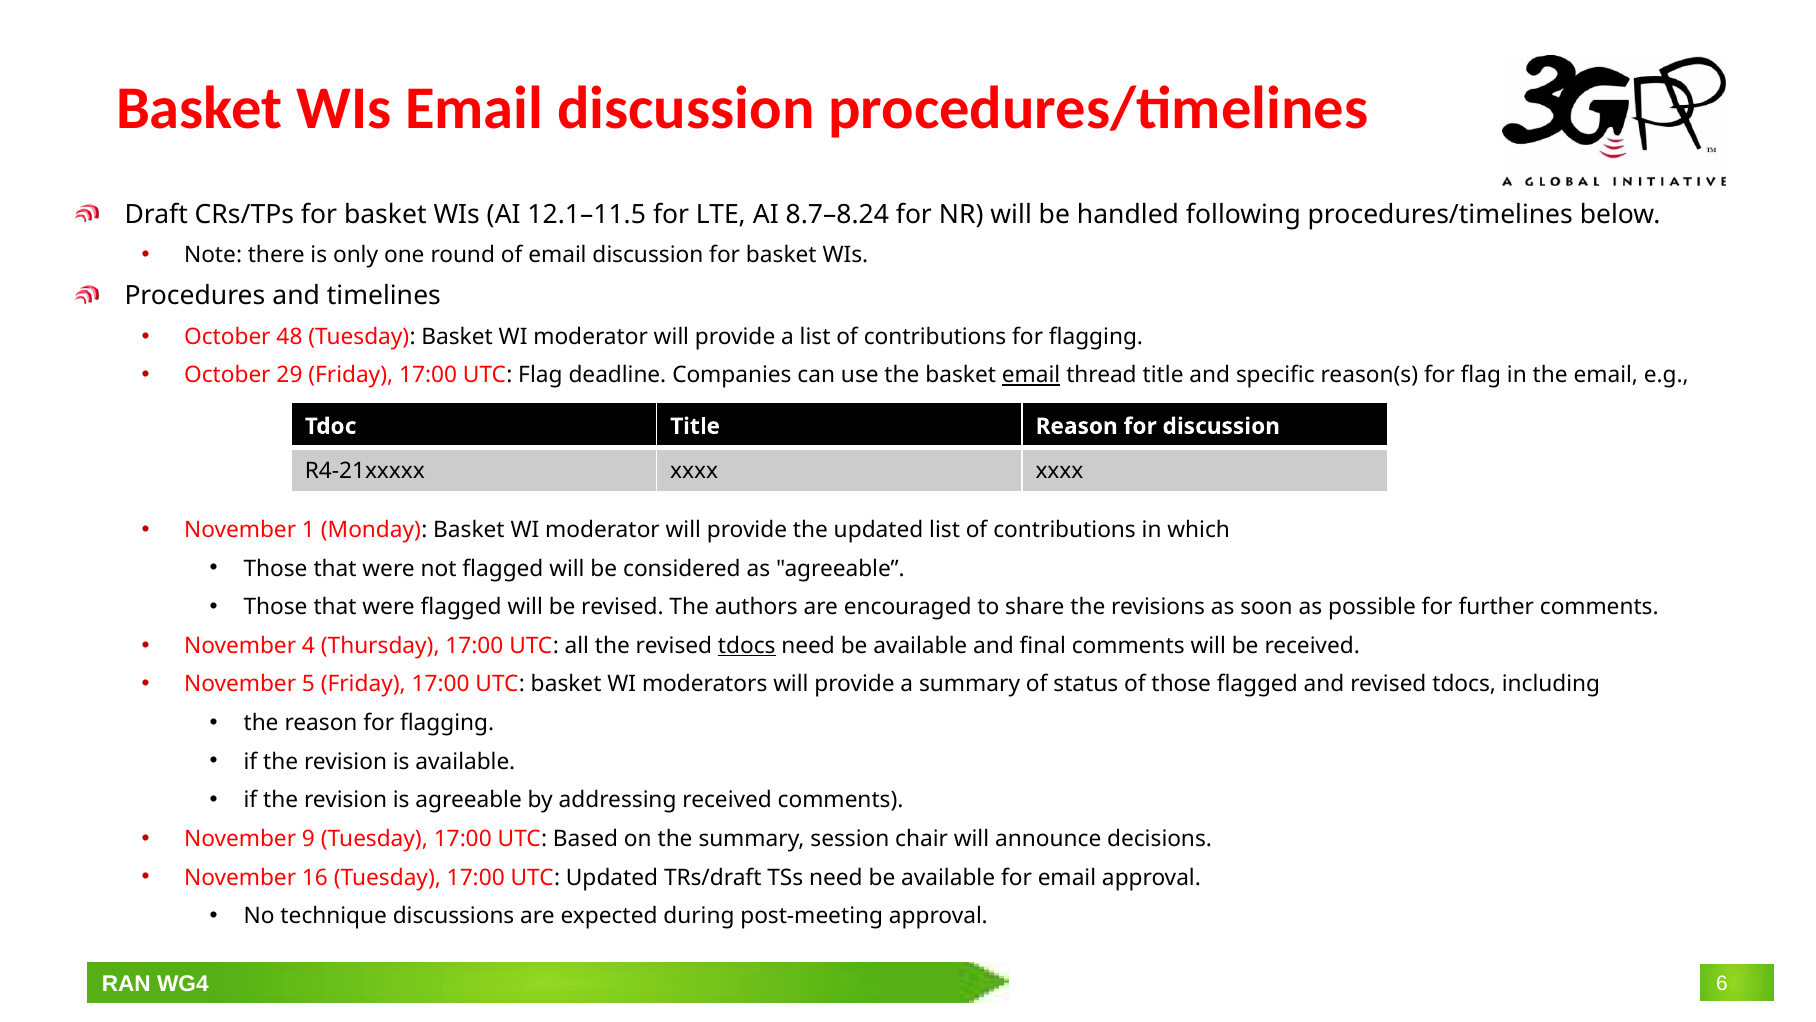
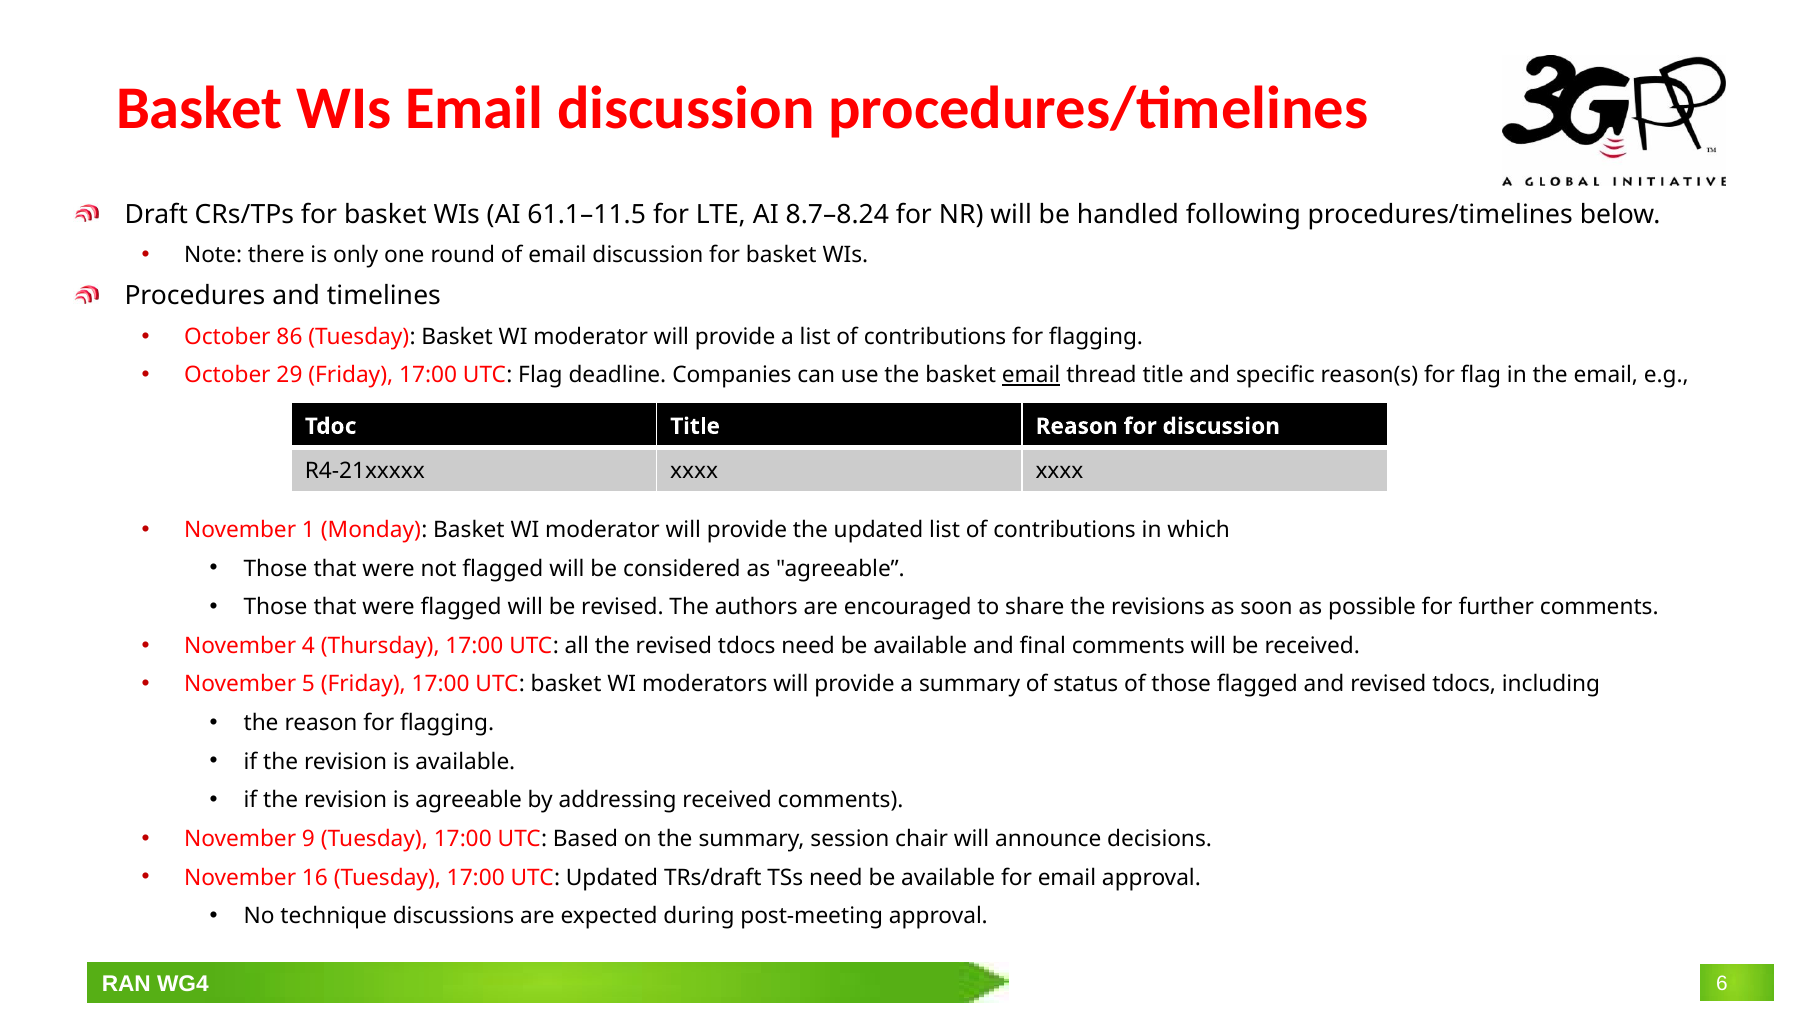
12.1–11.5: 12.1–11.5 -> 61.1–11.5
48: 48 -> 86
tdocs at (747, 645) underline: present -> none
